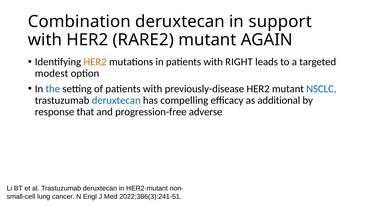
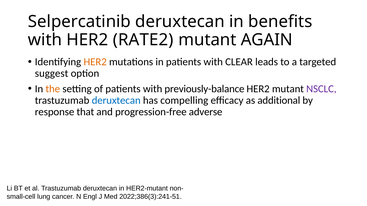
Combination: Combination -> Selpercatinib
support: support -> benefits
RARE2: RARE2 -> RATE2
RIGHT: RIGHT -> CLEAR
modest: modest -> suggest
the colour: blue -> orange
previously-disease: previously-disease -> previously-balance
NSCLC colour: blue -> purple
